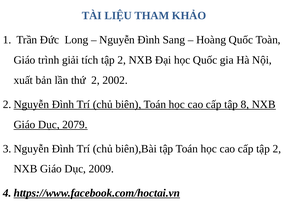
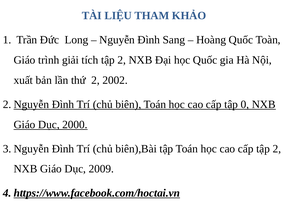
8: 8 -> 0
2079: 2079 -> 2000
